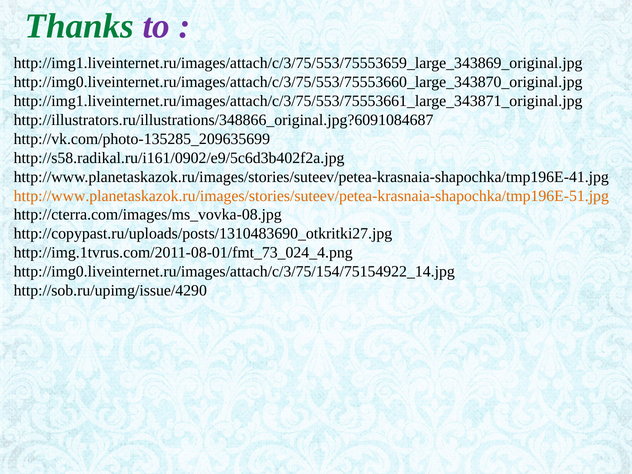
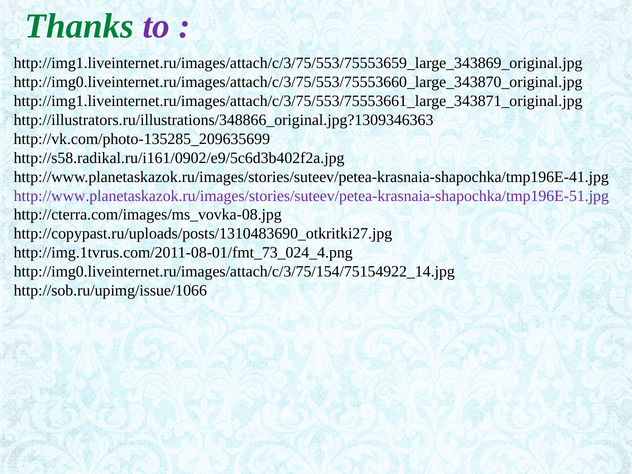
http://illustrators.ru/illustrations/348866_original.jpg?6091084687: http://illustrators.ru/illustrations/348866_original.jpg?6091084687 -> http://illustrators.ru/illustrations/348866_original.jpg?1309346363
http://www.planetaskazok.ru/images/stories/suteev/petea-krasnaia-shapochka/tmp196E-51.jpg colour: orange -> purple
http://sob.ru/upimg/issue/4290: http://sob.ru/upimg/issue/4290 -> http://sob.ru/upimg/issue/1066
